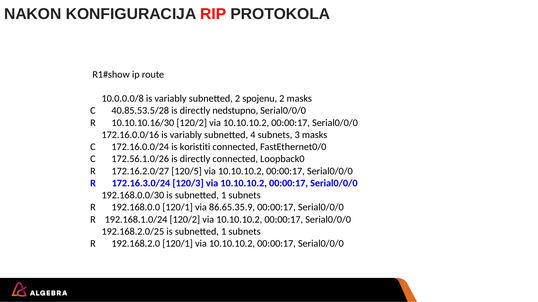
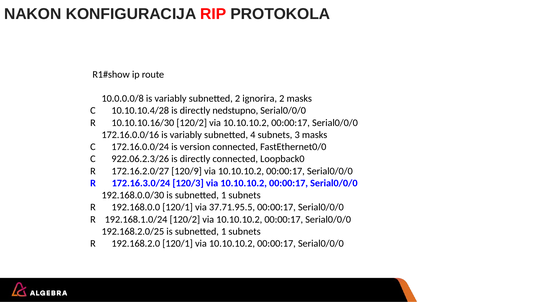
spojenu: spojenu -> ignorira
40.85.53.5/28: 40.85.53.5/28 -> 10.10.10.4/28
koristiti: koristiti -> version
172.56.1.0/26: 172.56.1.0/26 -> 922.06.2.3/26
120/5: 120/5 -> 120/9
86.65.35.9: 86.65.35.9 -> 37.71.95.5
